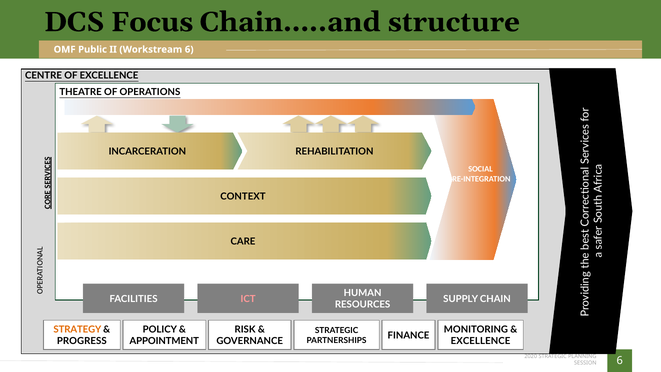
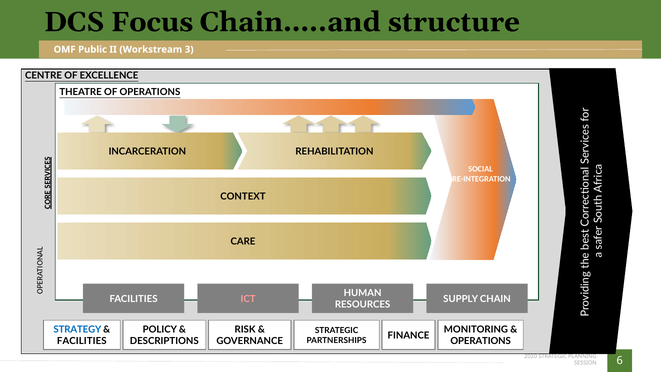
Workstream 6: 6 -> 3
STRATEGY colour: orange -> blue
PROGRESS at (82, 341): PROGRESS -> FACILITIES
APPOINTMENT: APPOINTMENT -> DESCRIPTIONS
EXCELLENCE at (481, 341): EXCELLENCE -> OPERATIONS
